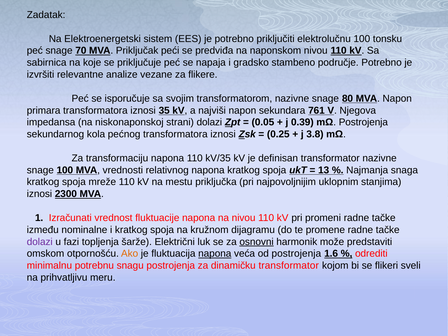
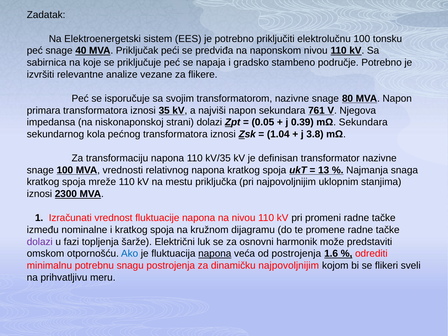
70: 70 -> 40
mΩ Postrojenja: Postrojenja -> Sekundara
0.25: 0.25 -> 1.04
osnovni underline: present -> none
Ako colour: orange -> blue
dinamičku transformator: transformator -> najpovoljnijim
